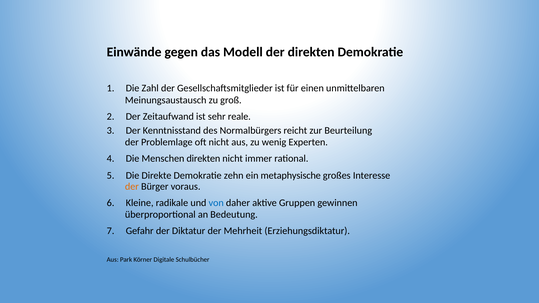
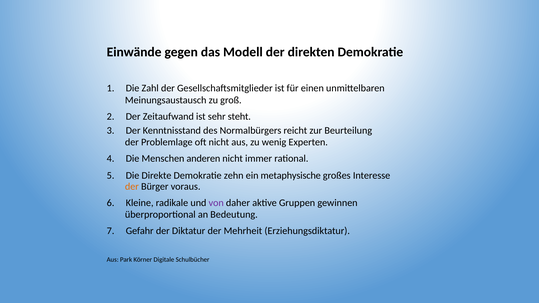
reale: reale -> steht
Menschen direkten: direkten -> anderen
von colour: blue -> purple
